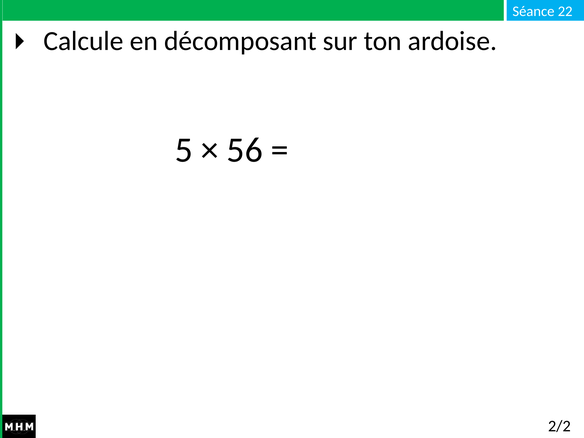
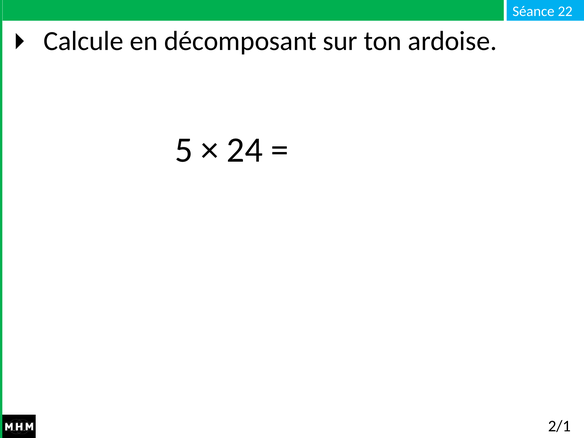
56: 56 -> 24
2/2: 2/2 -> 2/1
